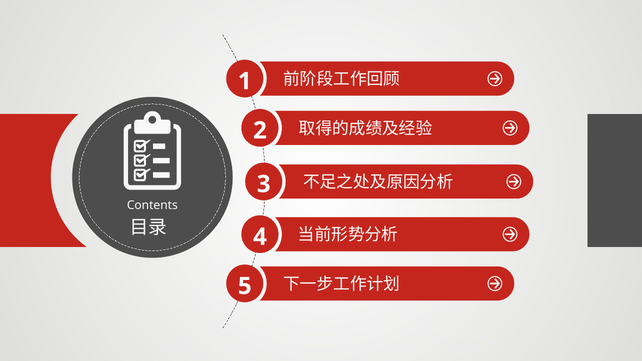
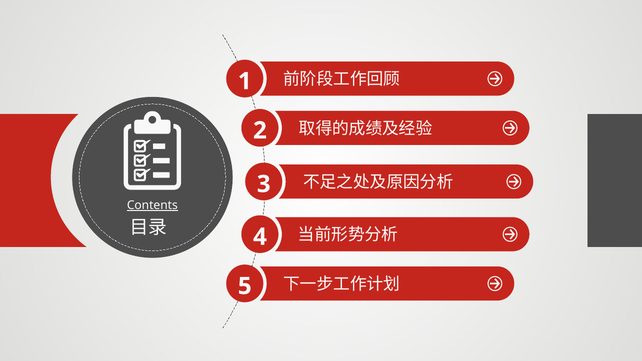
Contents underline: none -> present
